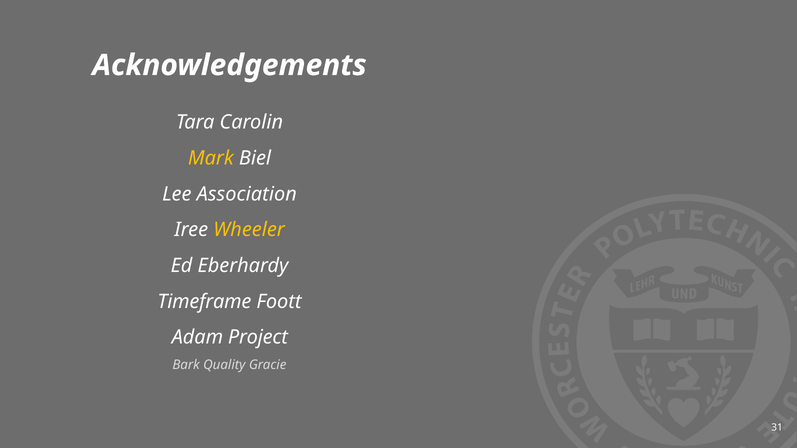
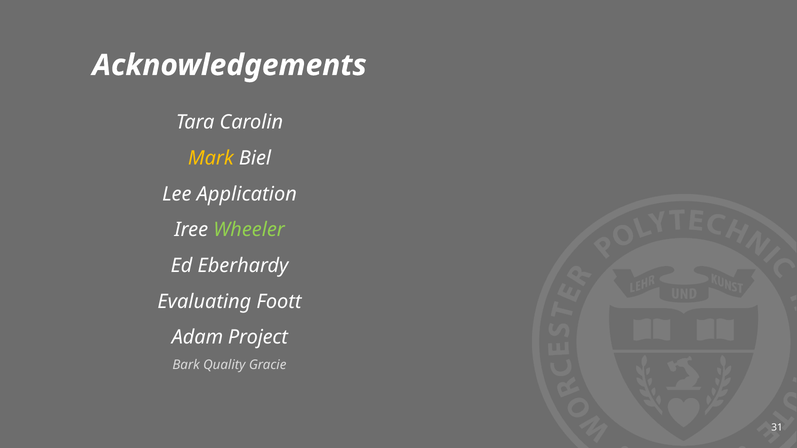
Association: Association -> Application
Wheeler colour: yellow -> light green
Timeframe: Timeframe -> Evaluating
